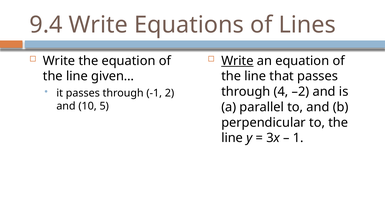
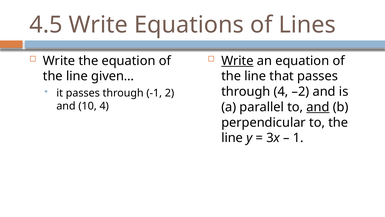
9.4: 9.4 -> 4.5
10 5: 5 -> 4
and at (318, 107) underline: none -> present
